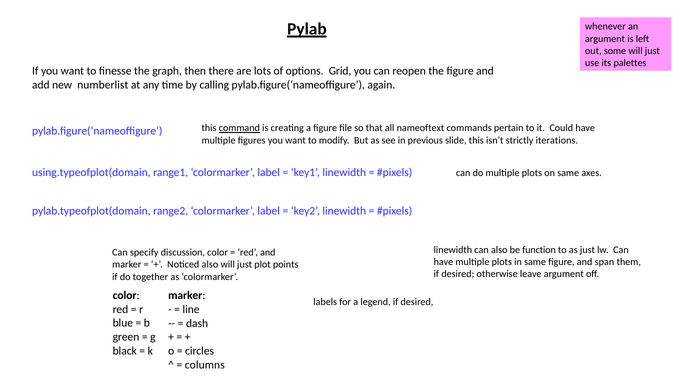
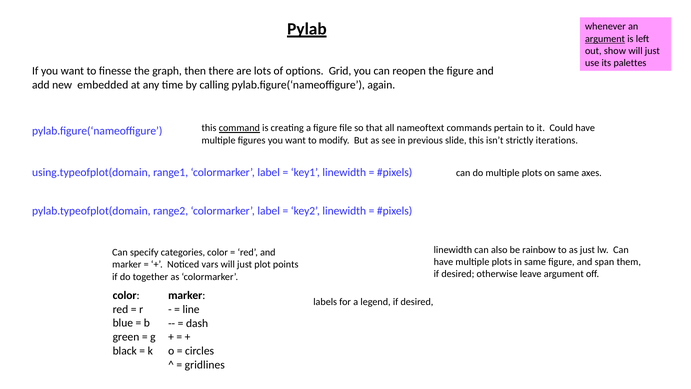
argument at (605, 39) underline: none -> present
some: some -> show
numberlist: numberlist -> embedded
function: function -> rainbow
discussion: discussion -> categories
Noticed also: also -> vars
columns: columns -> gridlines
